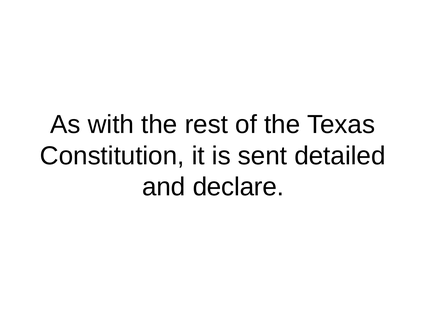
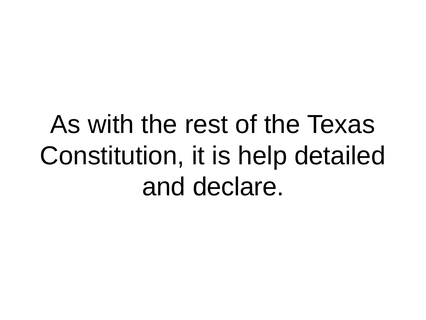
sent: sent -> help
